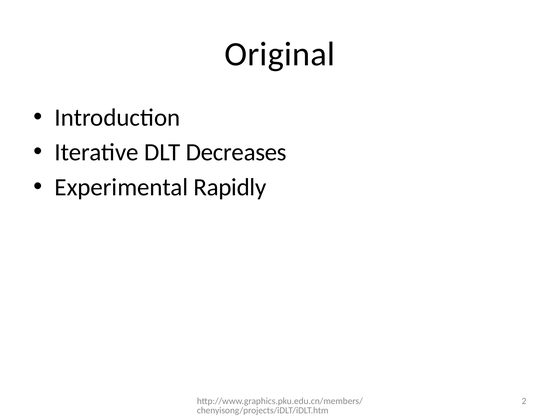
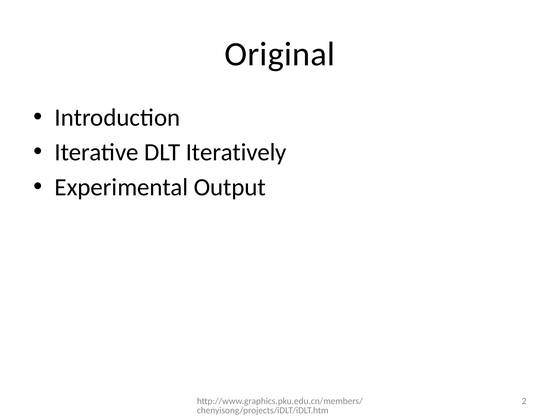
Decreases: Decreases -> Iteratively
Rapidly: Rapidly -> Output
